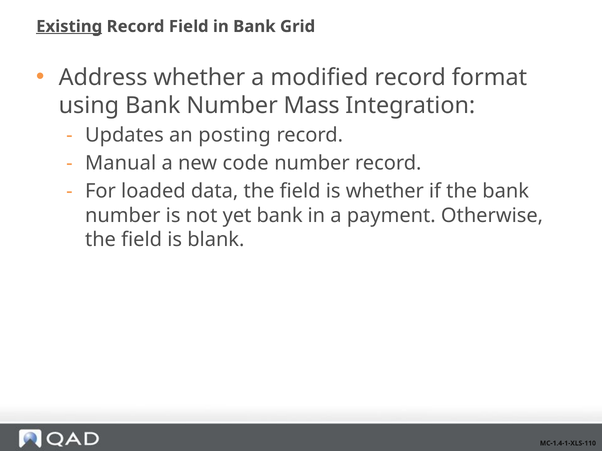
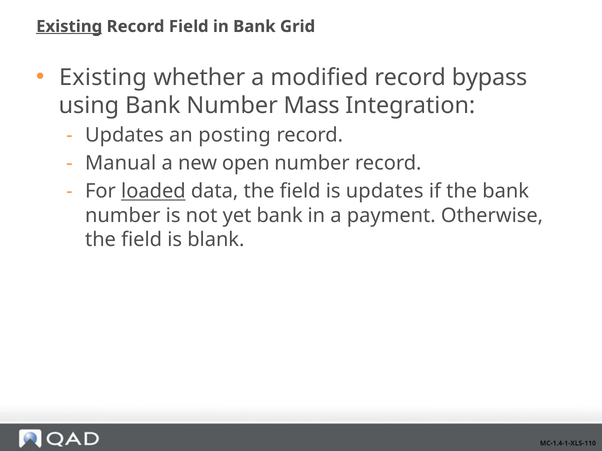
Address at (103, 77): Address -> Existing
format: format -> bypass
code: code -> open
loaded underline: none -> present
is whether: whether -> updates
